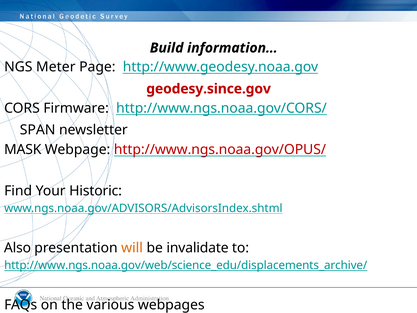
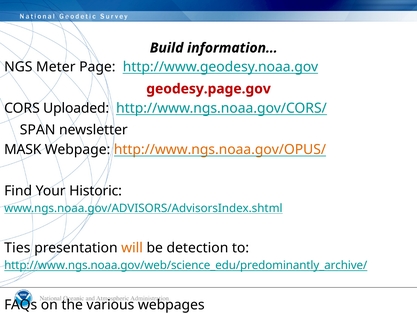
geodesy.since.gov: geodesy.since.gov -> geodesy.page.gov
Firmware: Firmware -> Uploaded
http://www.ngs.noaa.gov/OPUS/ colour: red -> orange
Also: Also -> Ties
invalidate: invalidate -> detection
http://www.ngs.noaa.gov/web/science_edu/displacements_archive/: http://www.ngs.noaa.gov/web/science_edu/displacements_archive/ -> http://www.ngs.noaa.gov/web/science_edu/predominantly_archive/
